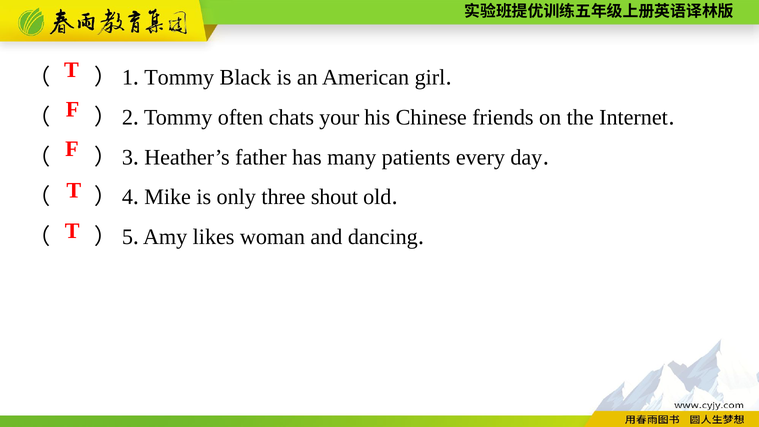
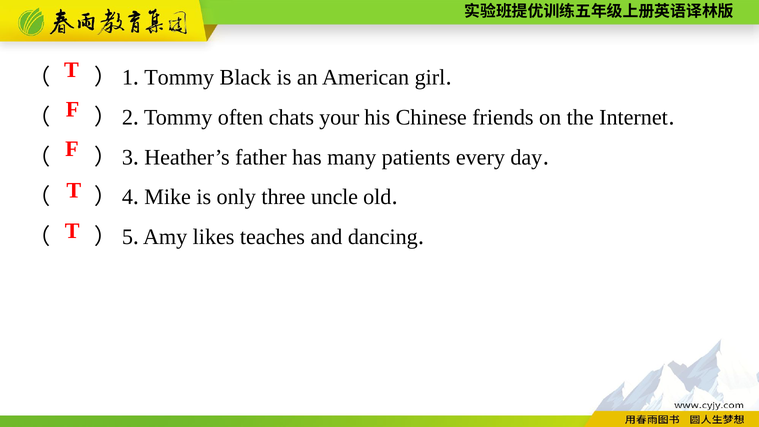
shout: shout -> uncle
woman: woman -> teaches
